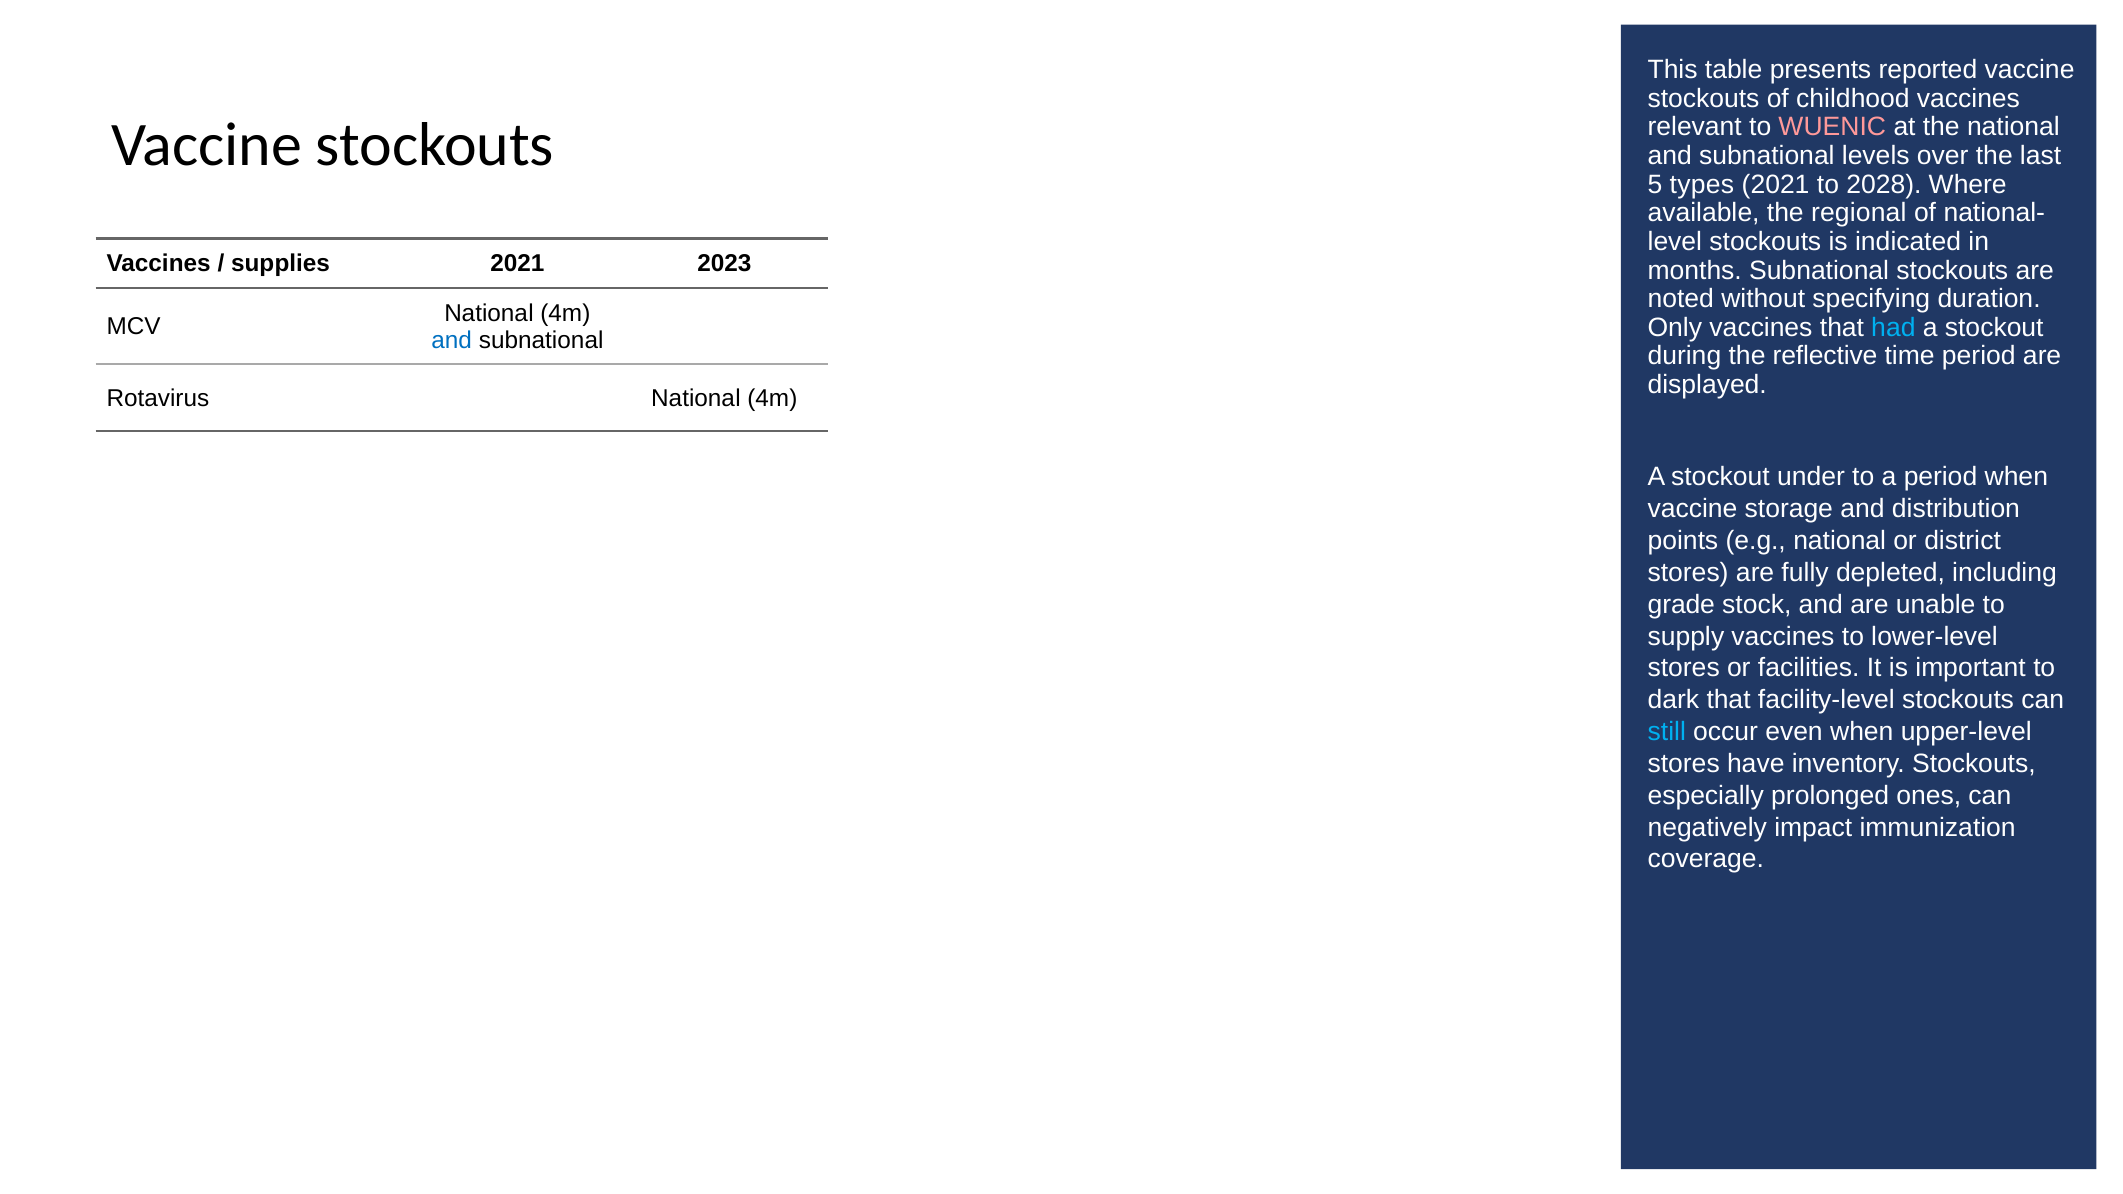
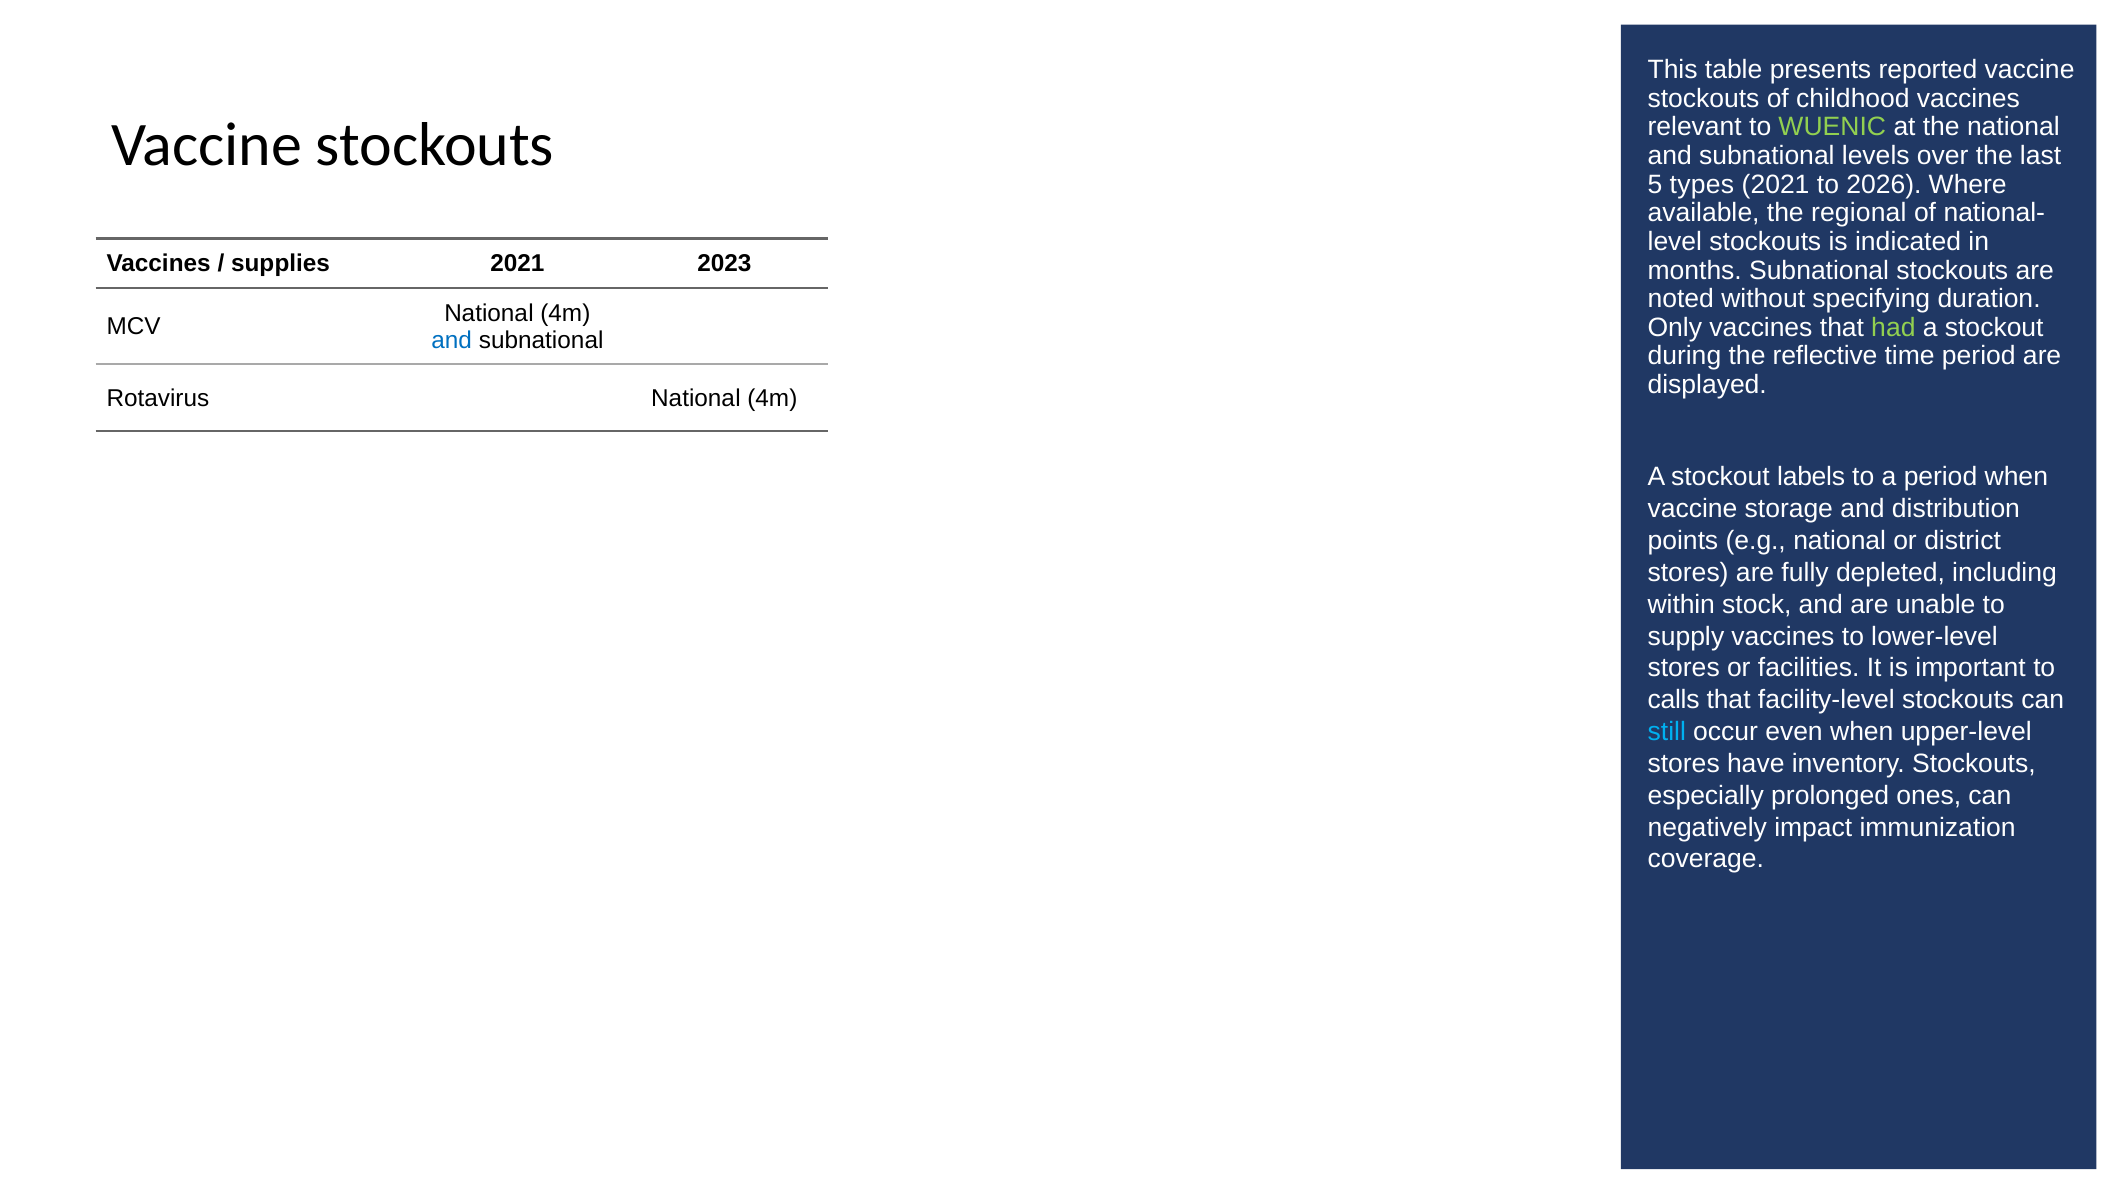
WUENIC colour: pink -> light green
2028: 2028 -> 2026
had colour: light blue -> light green
under: under -> labels
grade: grade -> within
dark: dark -> calls
